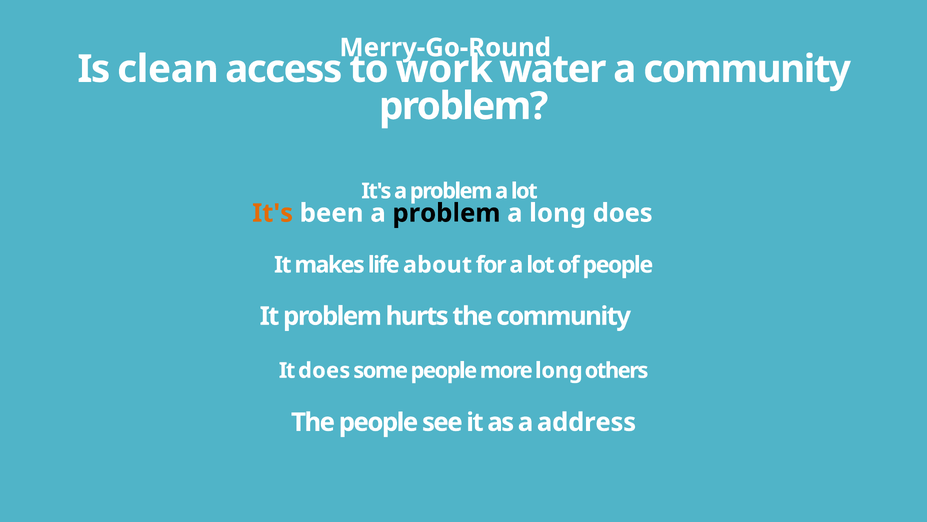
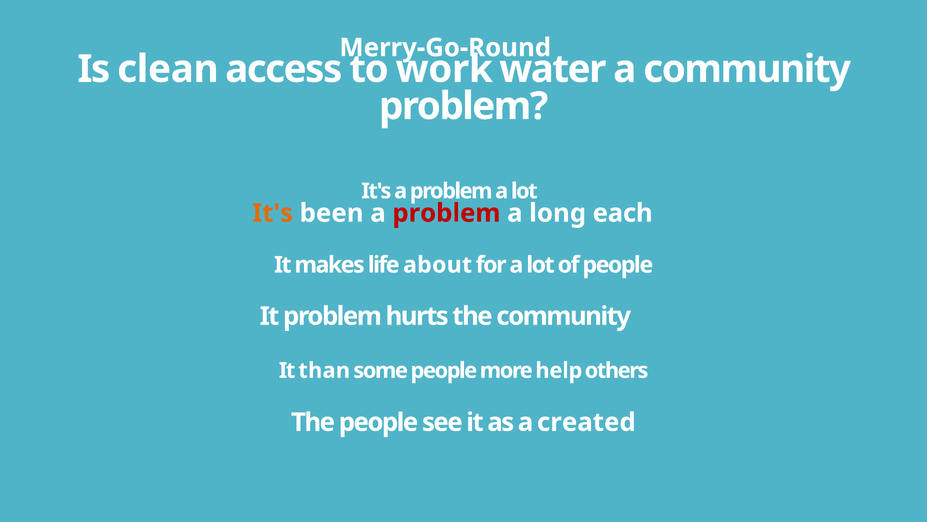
problem at (446, 213) colour: black -> red
long does: does -> each
It does: does -> than
more long: long -> help
address: address -> created
